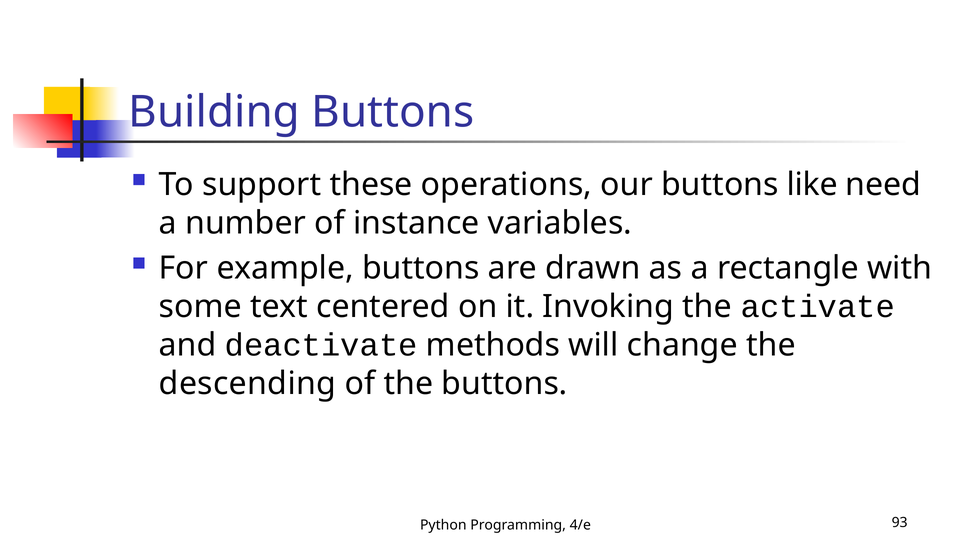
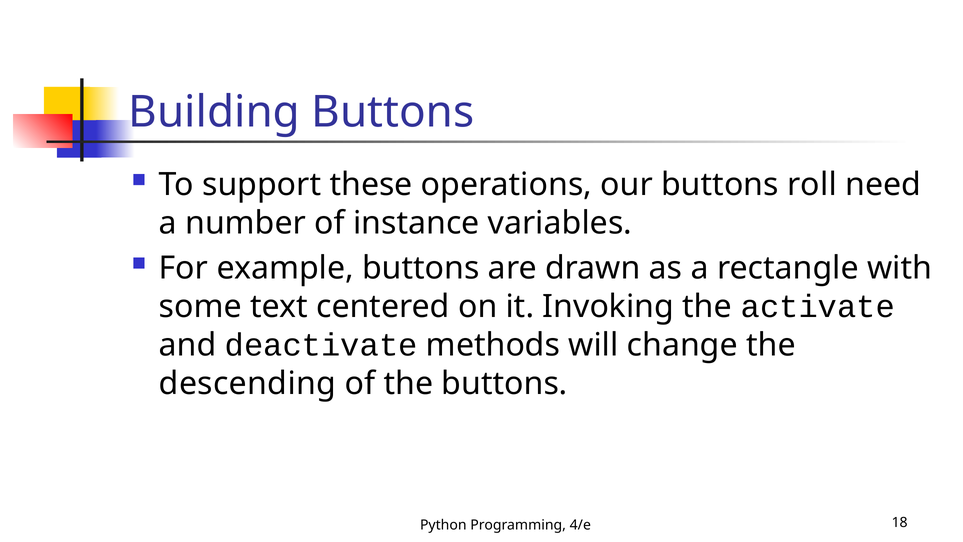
like: like -> roll
93: 93 -> 18
